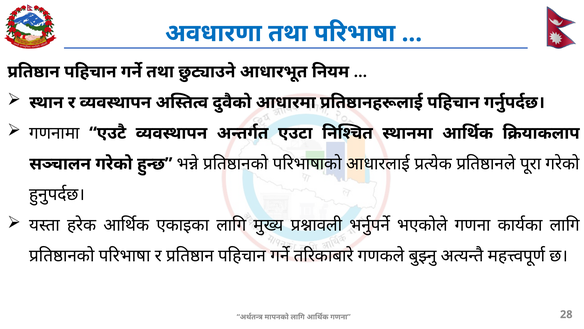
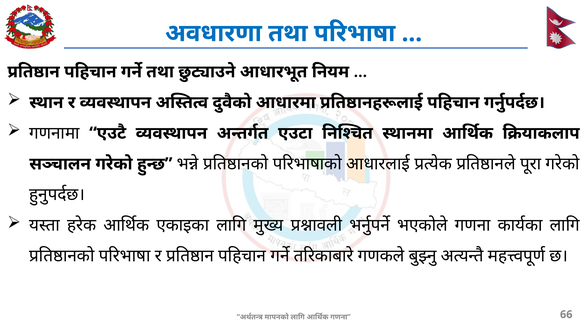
28: 28 -> 66
